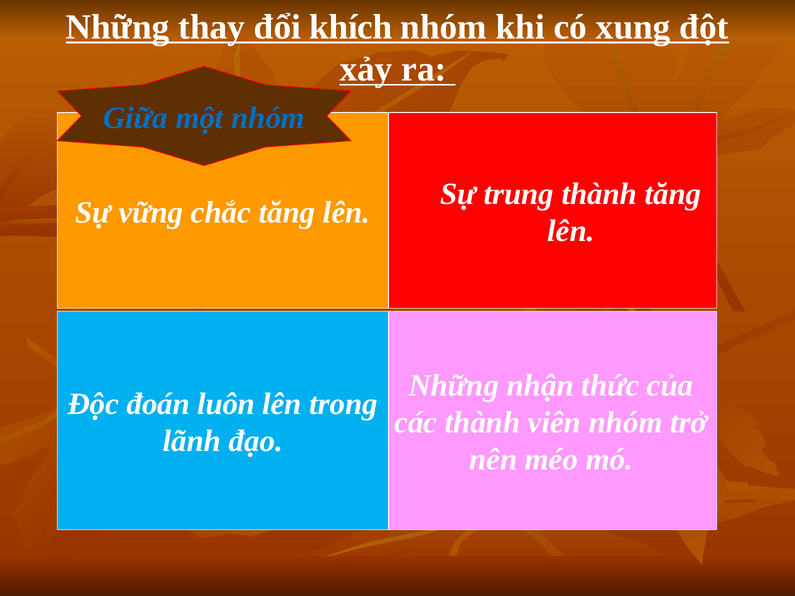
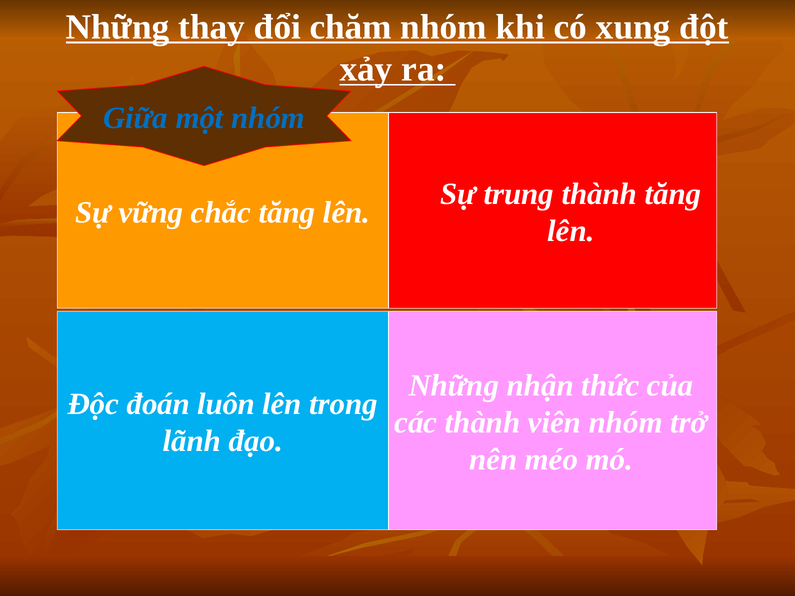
khích: khích -> chăm
